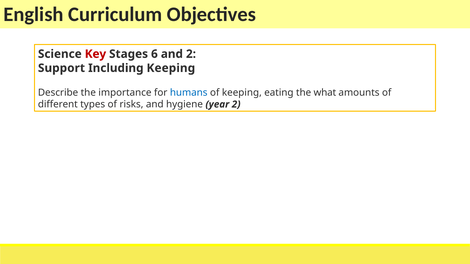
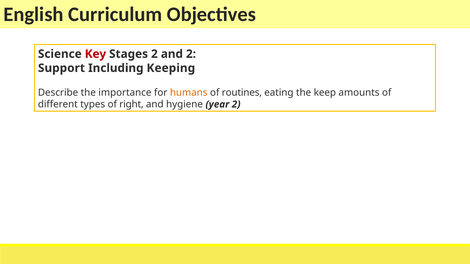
Stages 6: 6 -> 2
humans colour: blue -> orange
of keeping: keeping -> routines
what: what -> keep
risks: risks -> right
